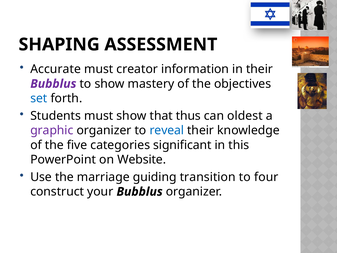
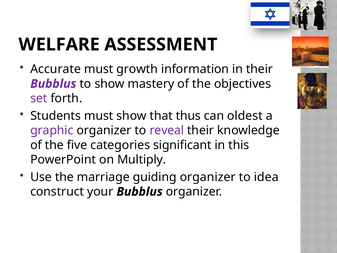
SHAPING: SHAPING -> WELFARE
creator: creator -> growth
set colour: blue -> purple
reveal colour: blue -> purple
Website: Website -> Multiply
guiding transition: transition -> organizer
four: four -> idea
